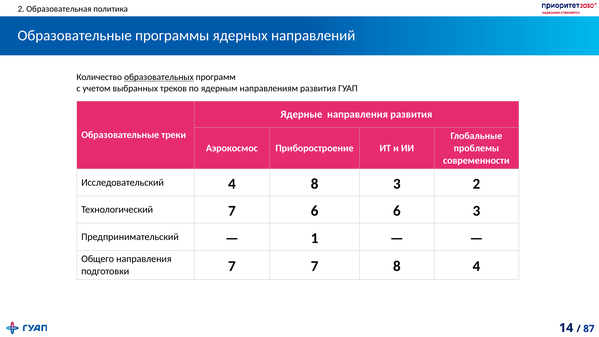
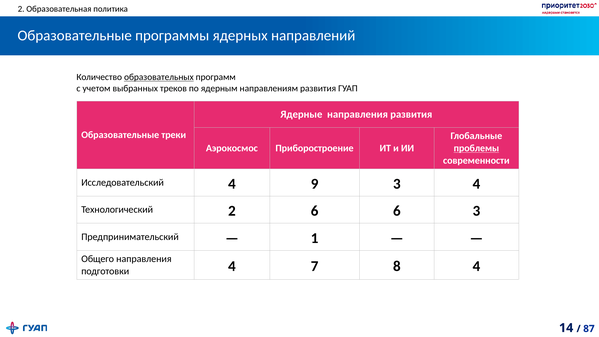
проблемы underline: none -> present
4 8: 8 -> 9
3 2: 2 -> 4
Технологический 7: 7 -> 2
подготовки 7: 7 -> 4
